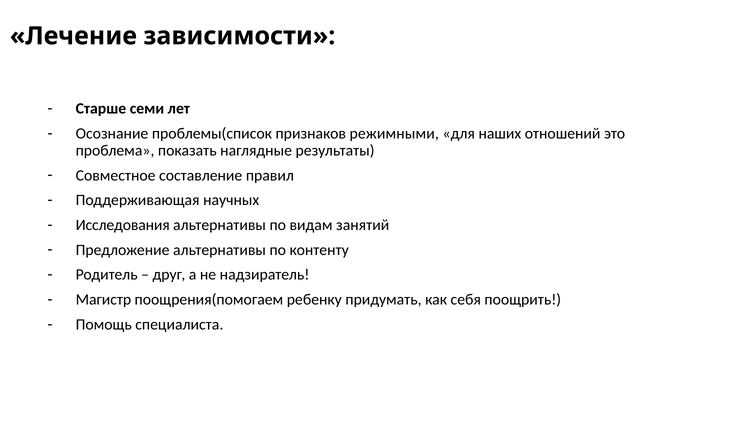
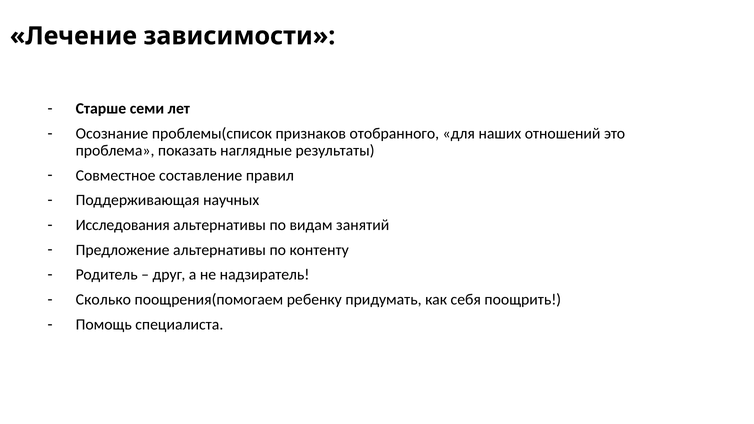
режимными: режимными -> отобранного
Магистр: Магистр -> Сколько
